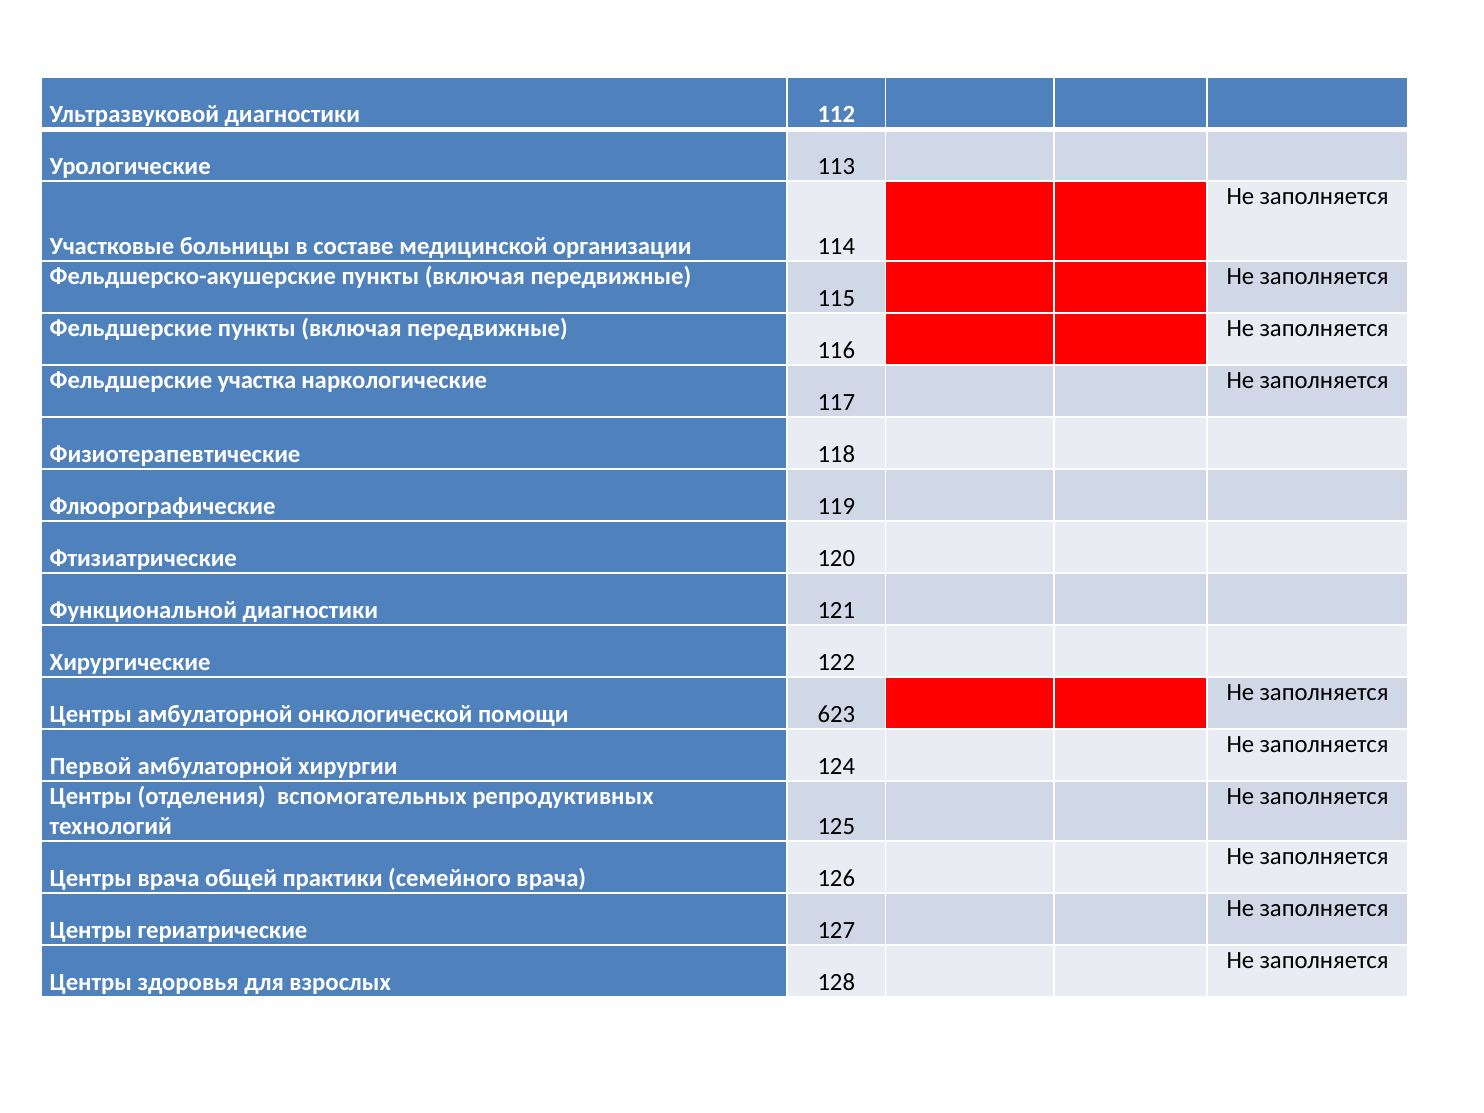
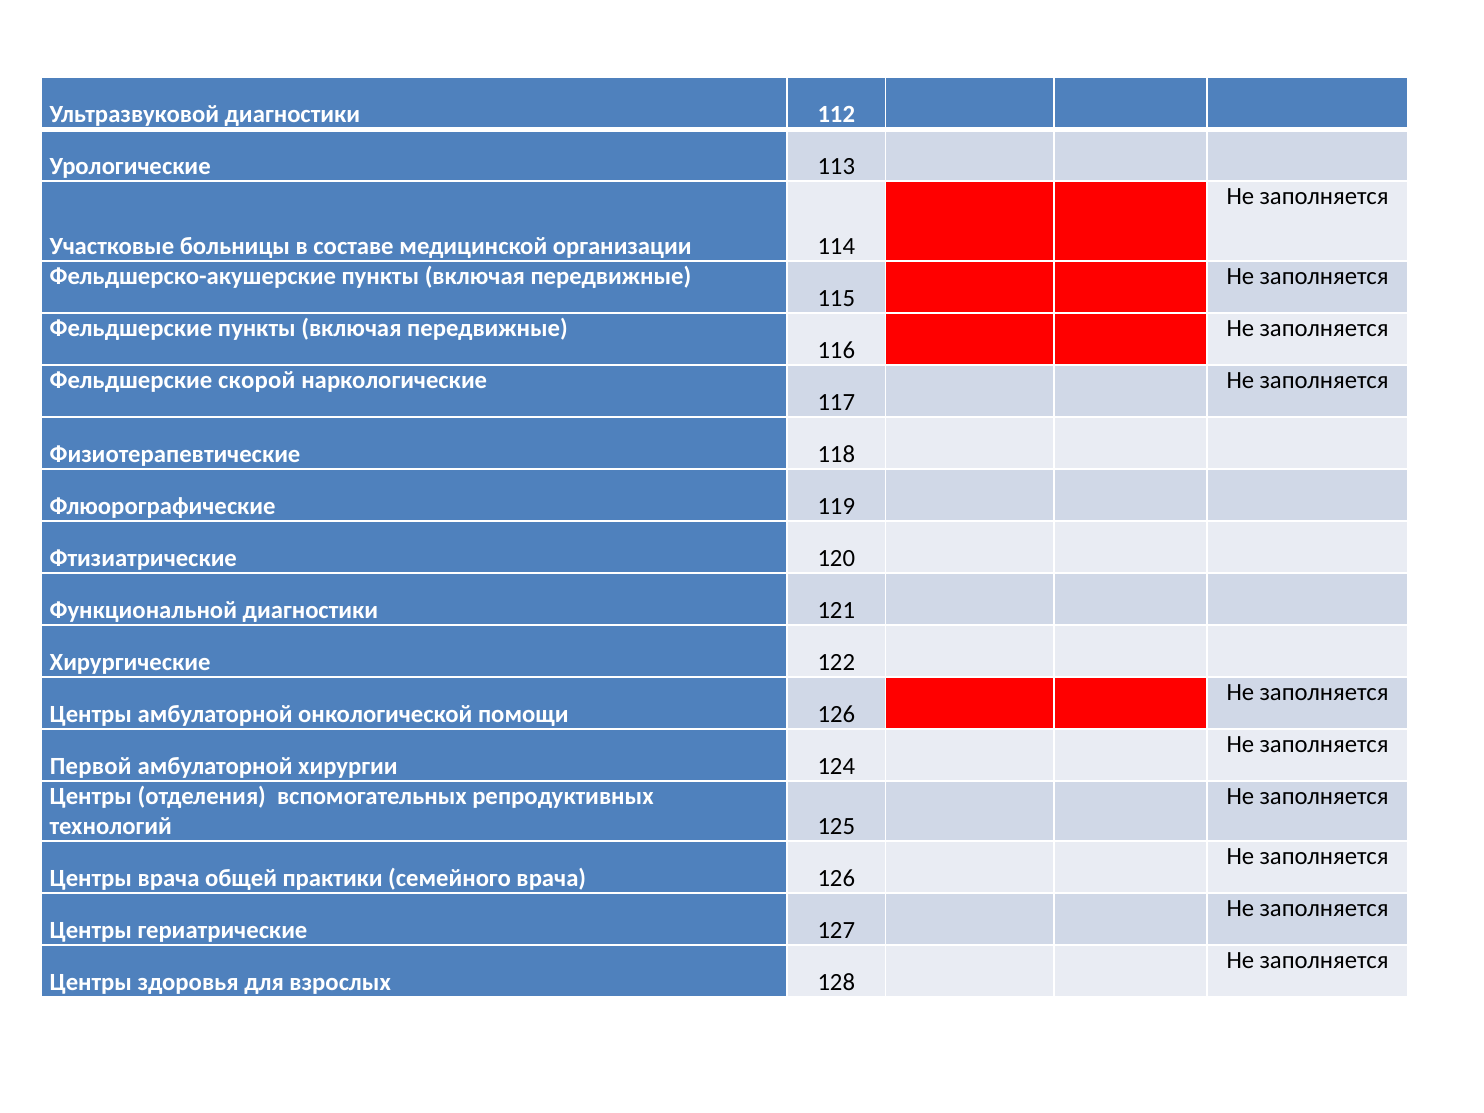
участка: участка -> скорой
помощи 623: 623 -> 126
